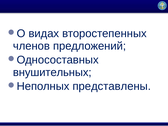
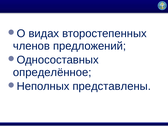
внушительных: внушительных -> определённое
